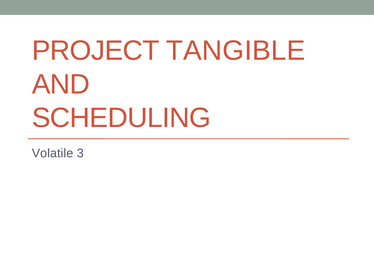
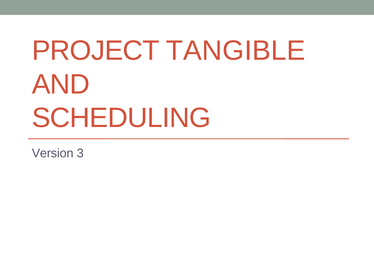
Volatile: Volatile -> Version
